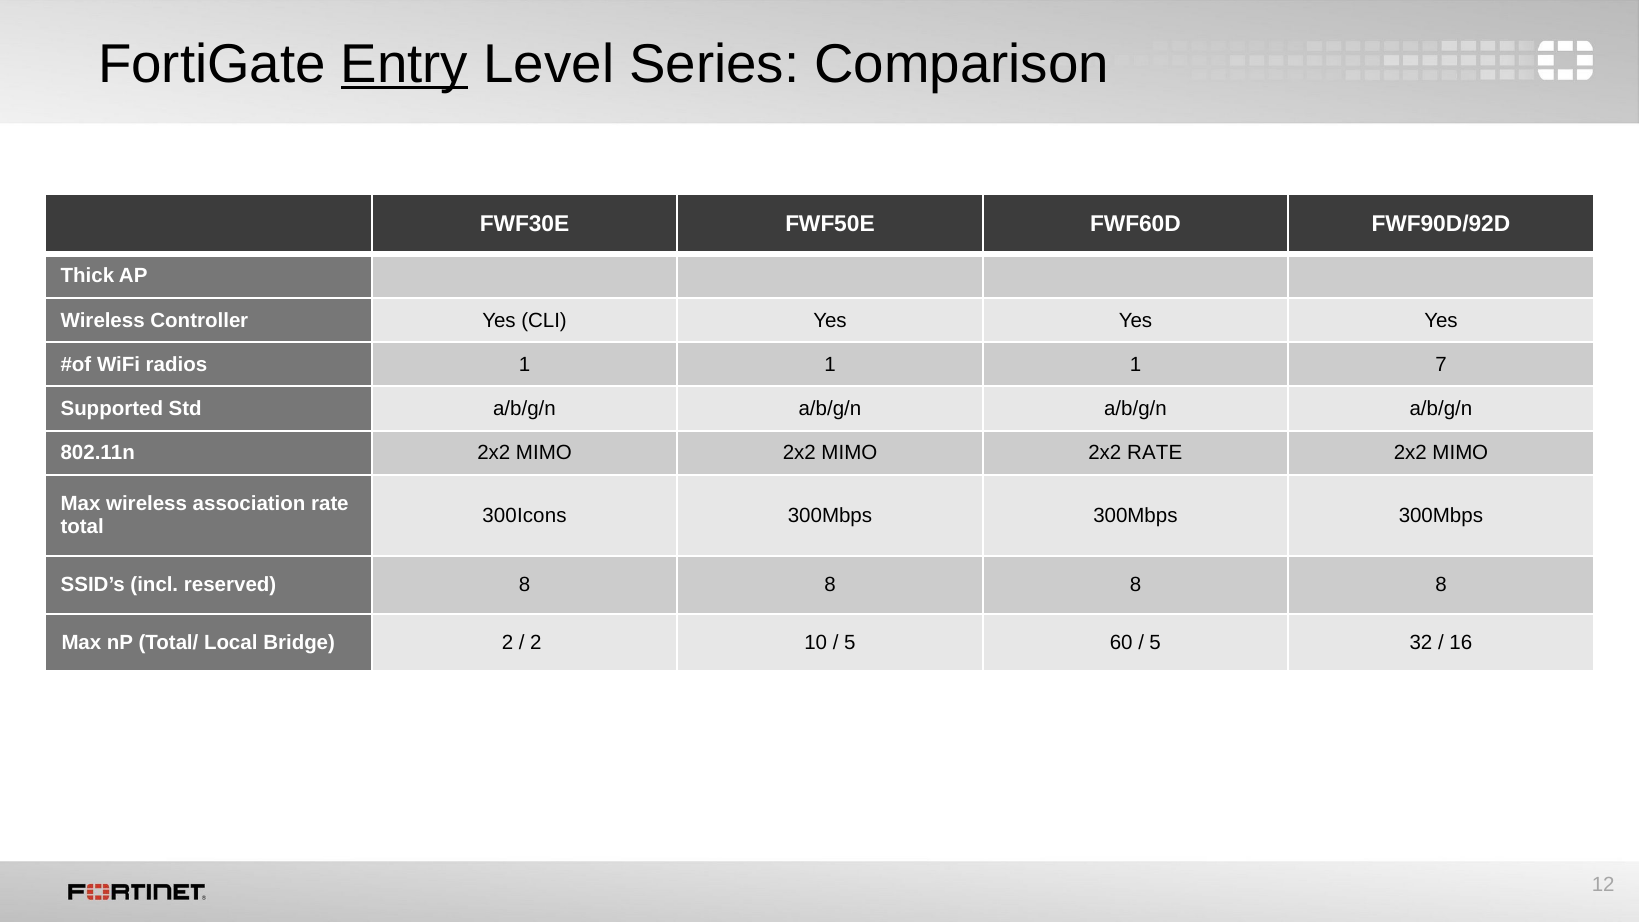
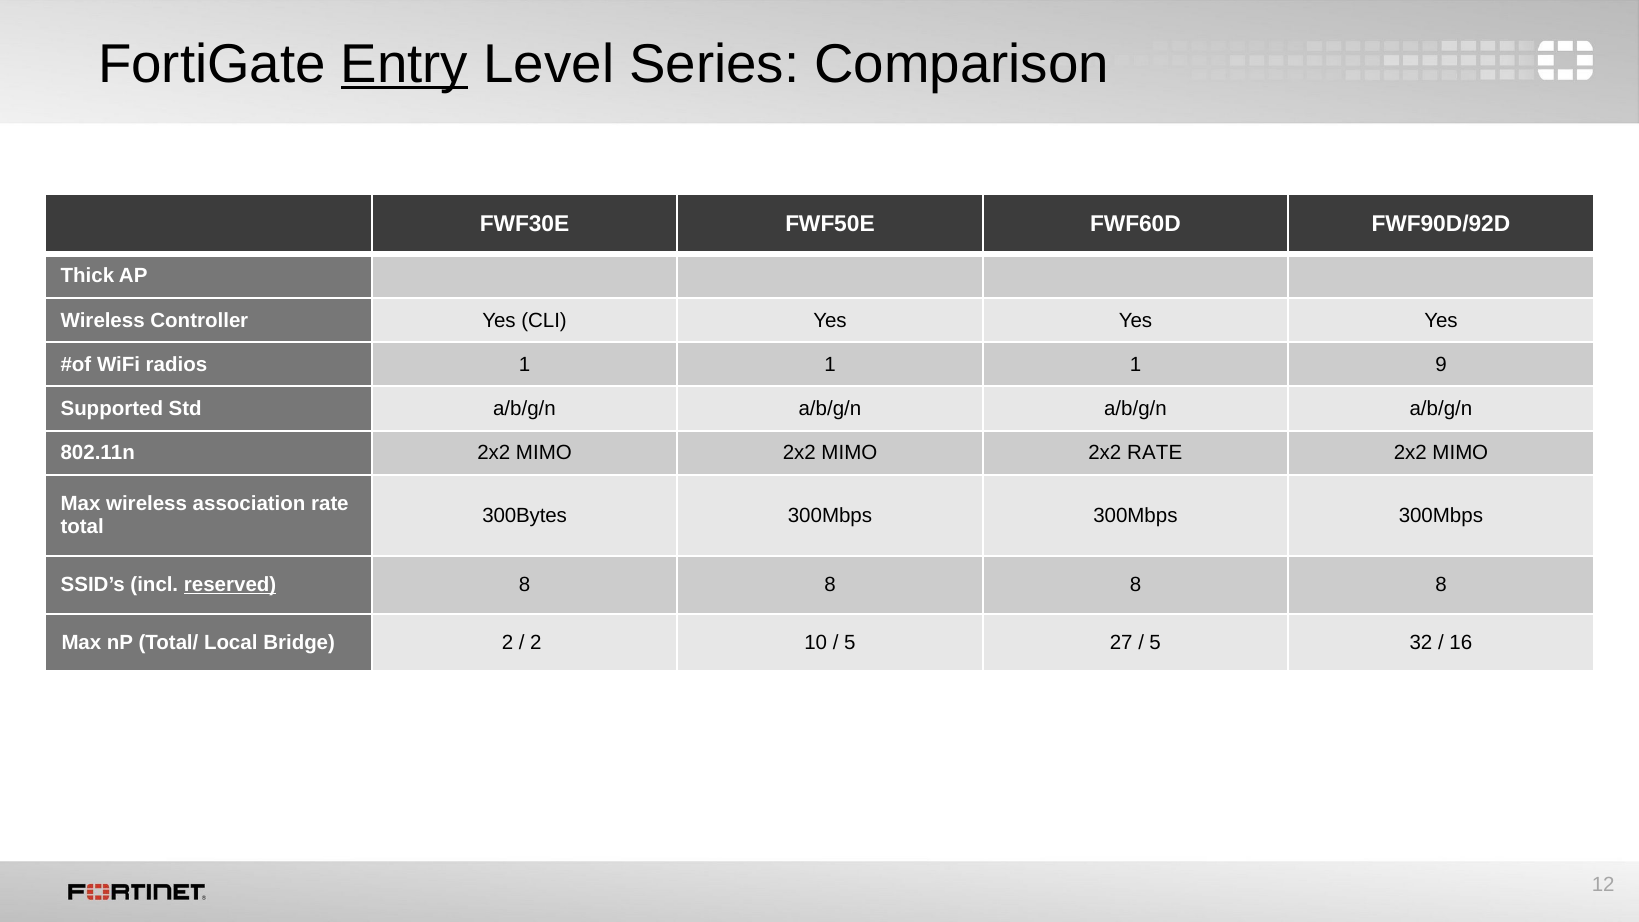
7: 7 -> 9
300Icons: 300Icons -> 300Bytes
reserved underline: none -> present
60: 60 -> 27
